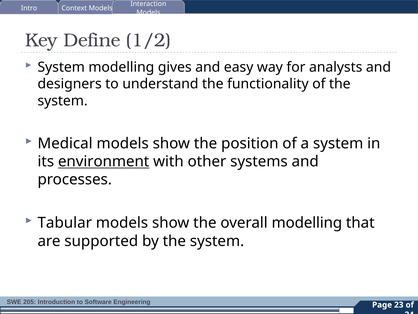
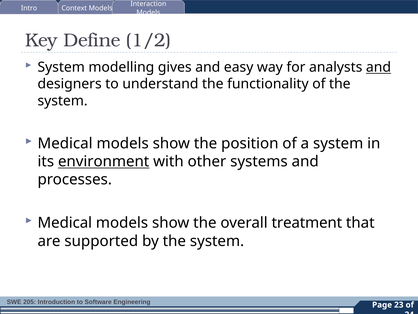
and at (378, 67) underline: none -> present
Tabular at (65, 223): Tabular -> Medical
overall modelling: modelling -> treatment
